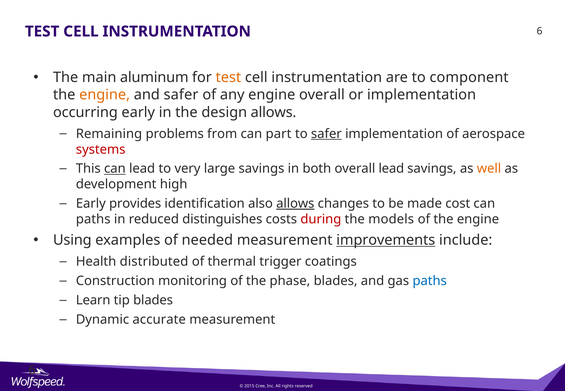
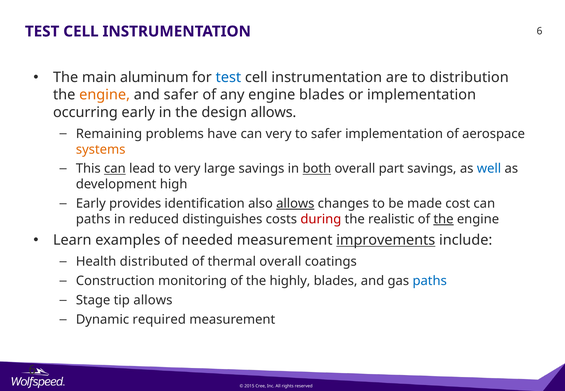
test at (228, 78) colour: orange -> blue
component: component -> distribution
engine overall: overall -> blades
from: from -> have
can part: part -> very
safer at (326, 134) underline: present -> none
systems colour: red -> orange
both underline: none -> present
overall lead: lead -> part
well colour: orange -> blue
models: models -> realistic
the at (443, 219) underline: none -> present
Using: Using -> Learn
thermal trigger: trigger -> overall
phase: phase -> highly
Learn: Learn -> Stage
tip blades: blades -> allows
accurate: accurate -> required
